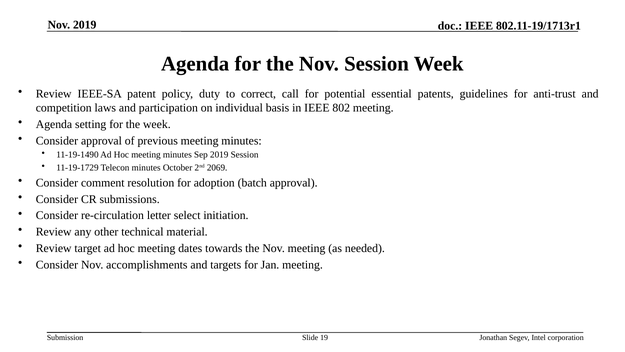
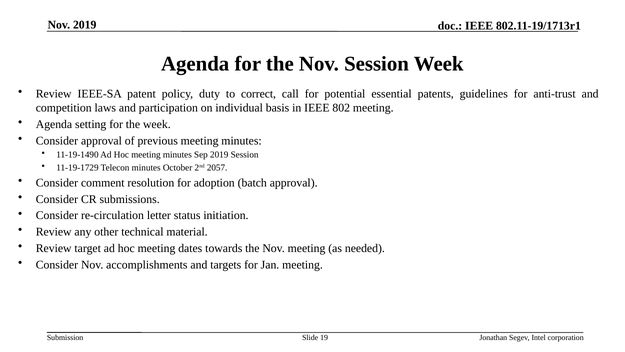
2069: 2069 -> 2057
select: select -> status
